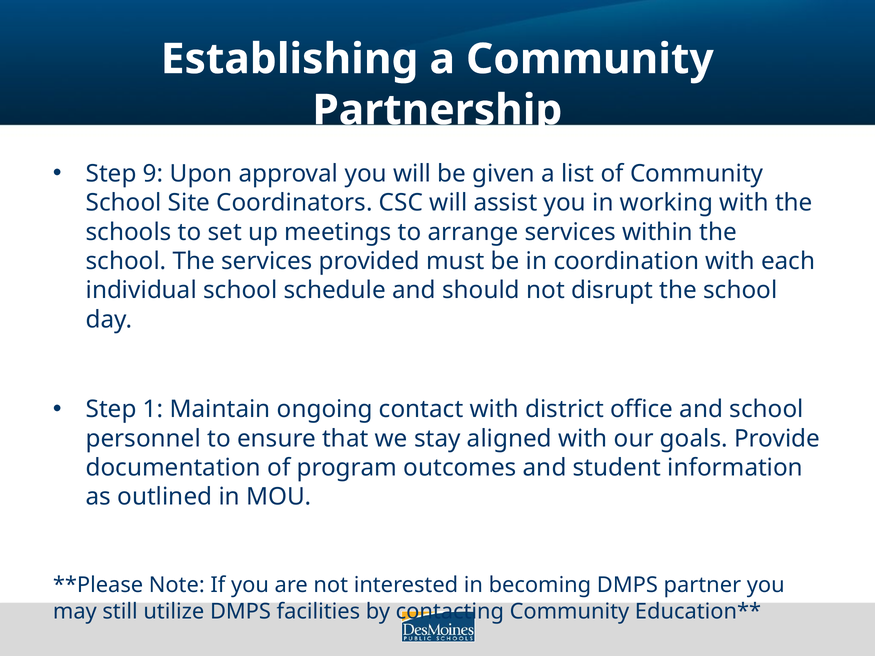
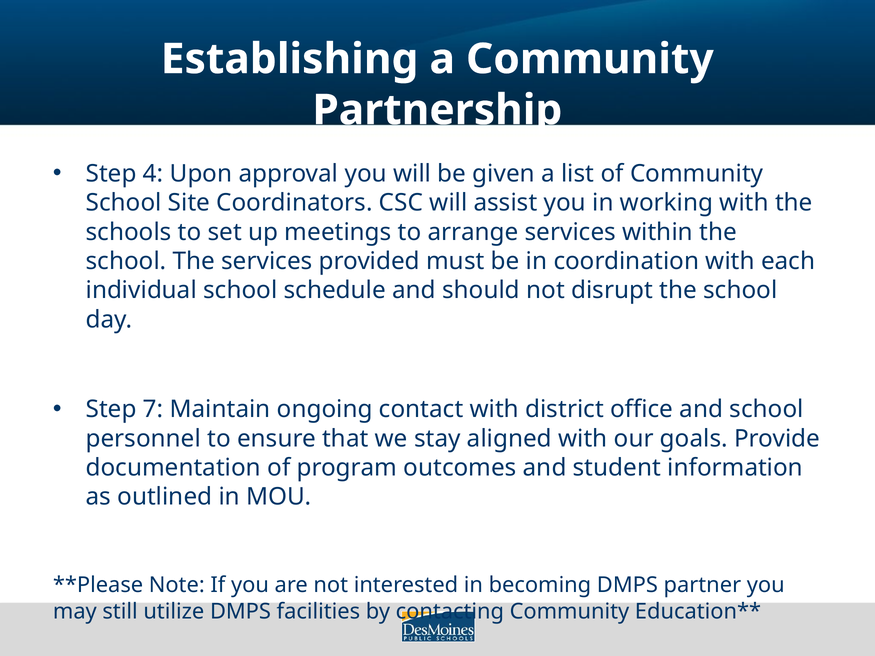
9: 9 -> 4
1: 1 -> 7
